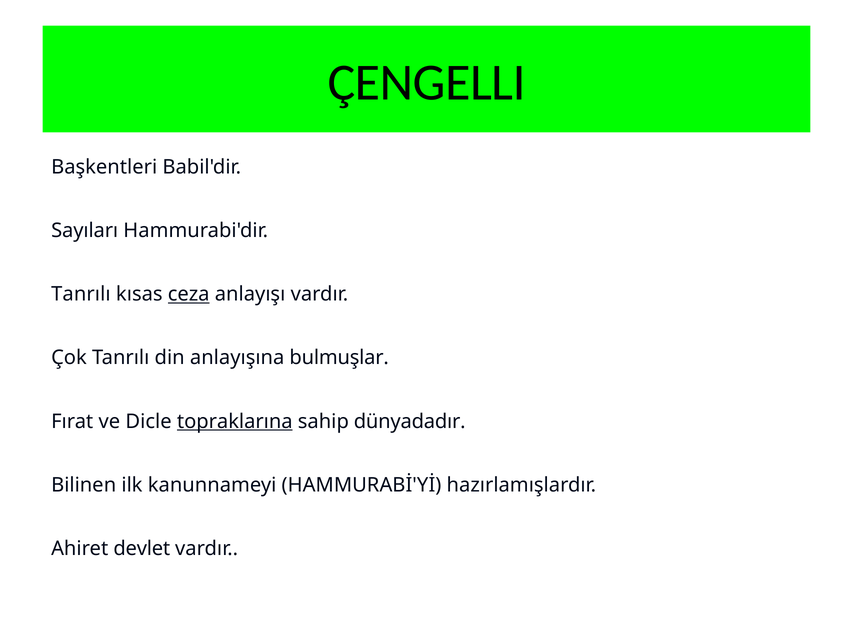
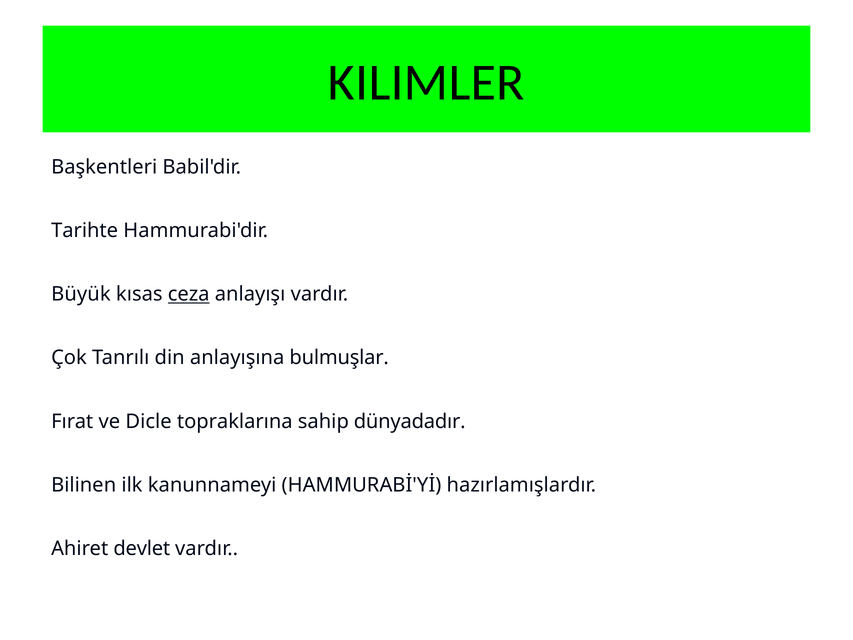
ÇENGELLI: ÇENGELLI -> KILIMLER
Sayıları: Sayıları -> Tarihte
Tanrılı at (81, 294): Tanrılı -> Büyük
topraklarına underline: present -> none
